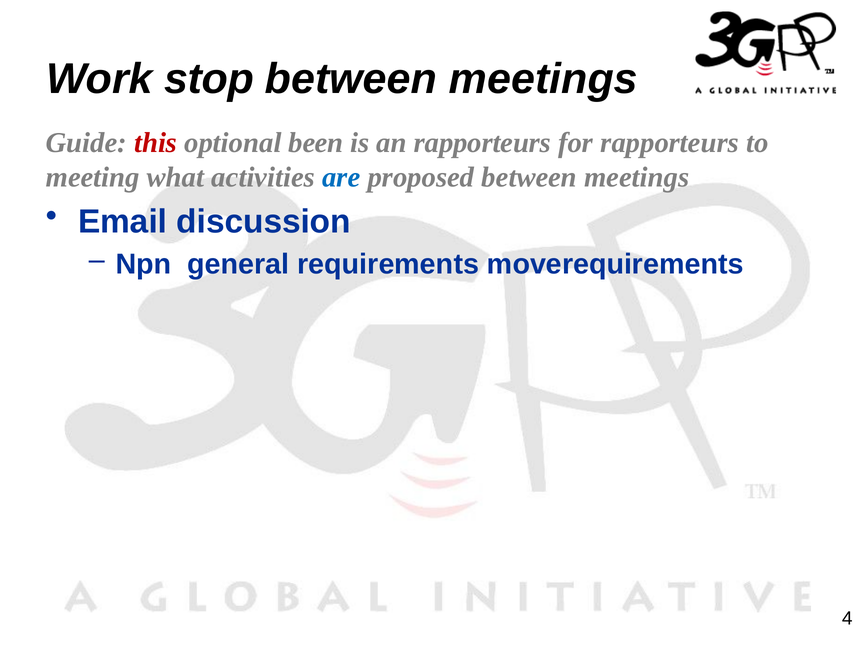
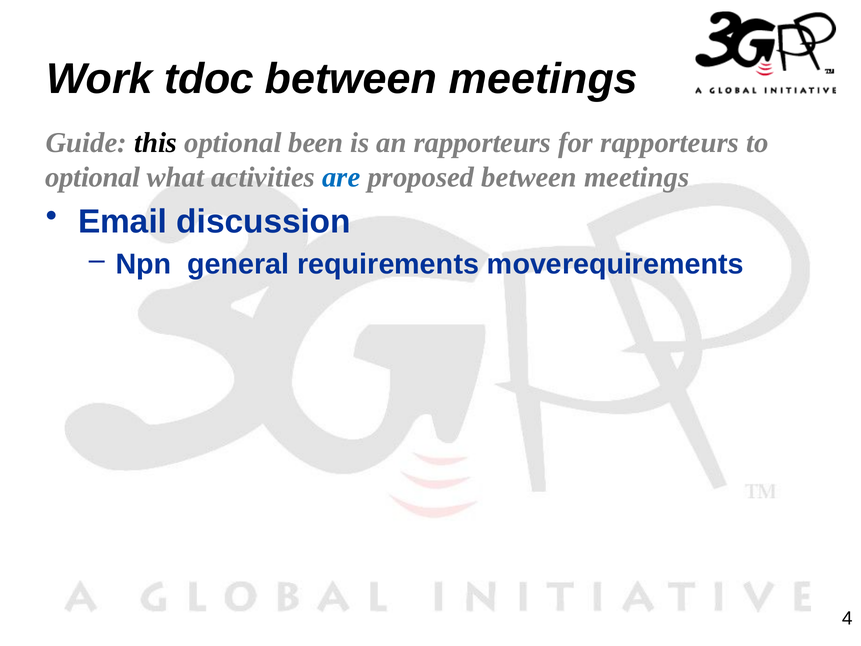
stop: stop -> tdoc
this colour: red -> black
meeting at (93, 177): meeting -> optional
